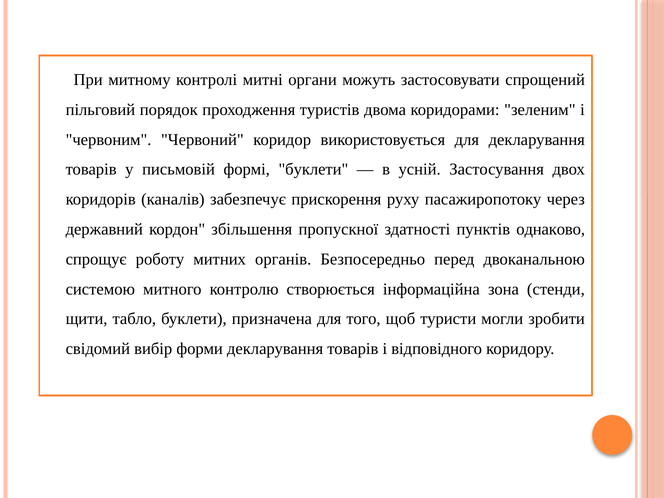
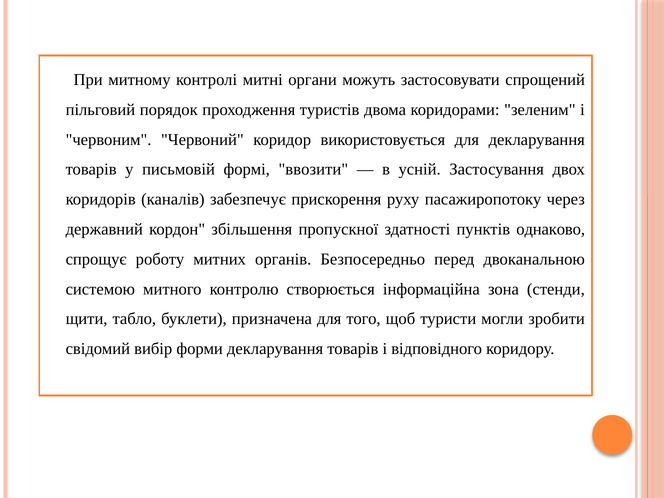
формі буклети: буклети -> ввозити
